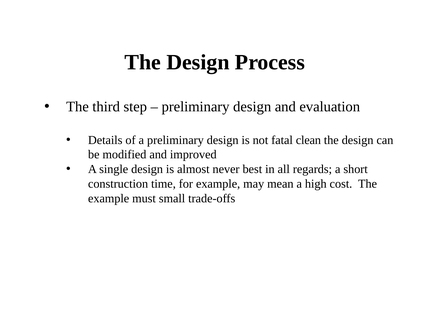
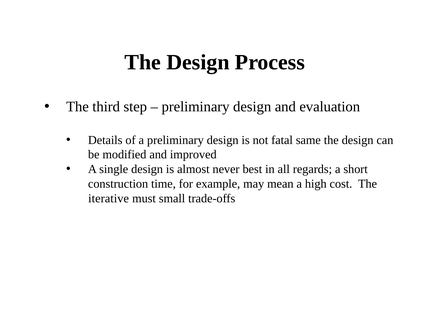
clean: clean -> same
example at (109, 198): example -> iterative
